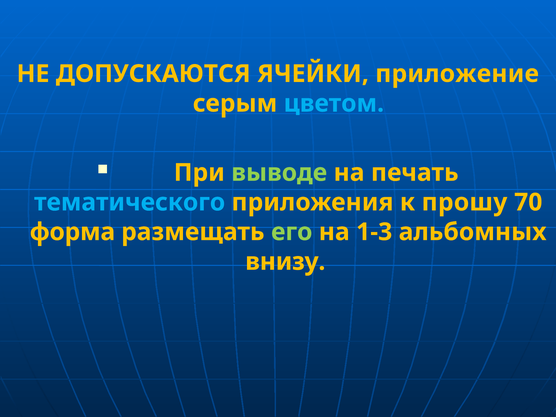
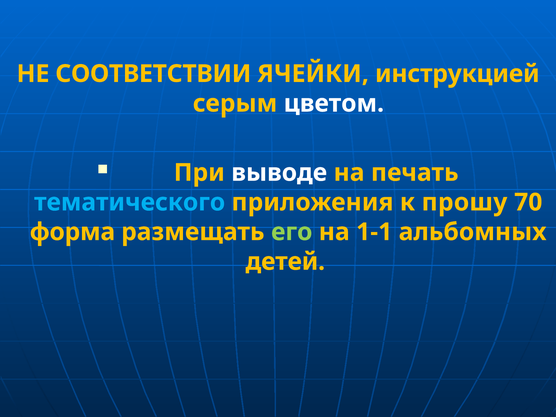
ДОПУСКАЮТСЯ: ДОПУСКАЮТСЯ -> СООТВЕТСТВИИ
приложение: приложение -> инструкцией
цветом colour: light blue -> white
выводе colour: light green -> white
1-3: 1-3 -> 1-1
внизу: внизу -> детей
